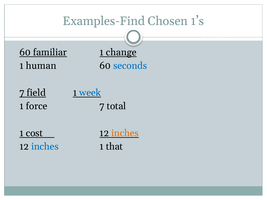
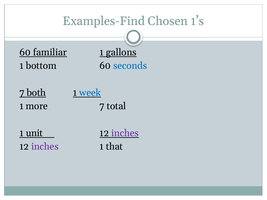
change: change -> gallons
human: human -> bottom
field: field -> both
force: force -> more
cost: cost -> unit
inches at (125, 133) colour: orange -> purple
inches at (45, 147) colour: blue -> purple
